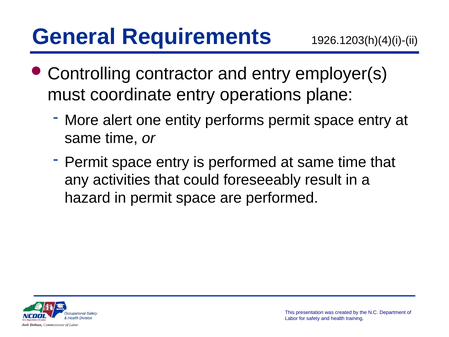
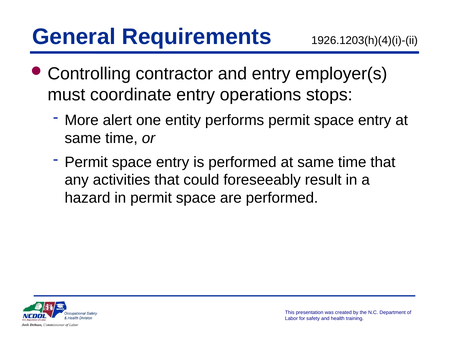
plane: plane -> stops
